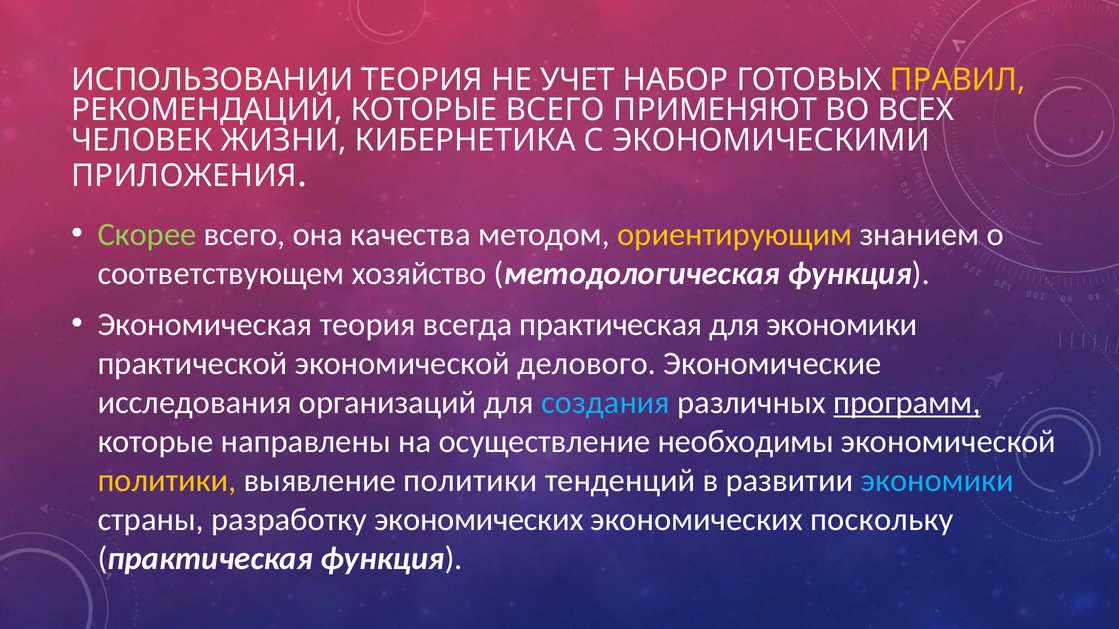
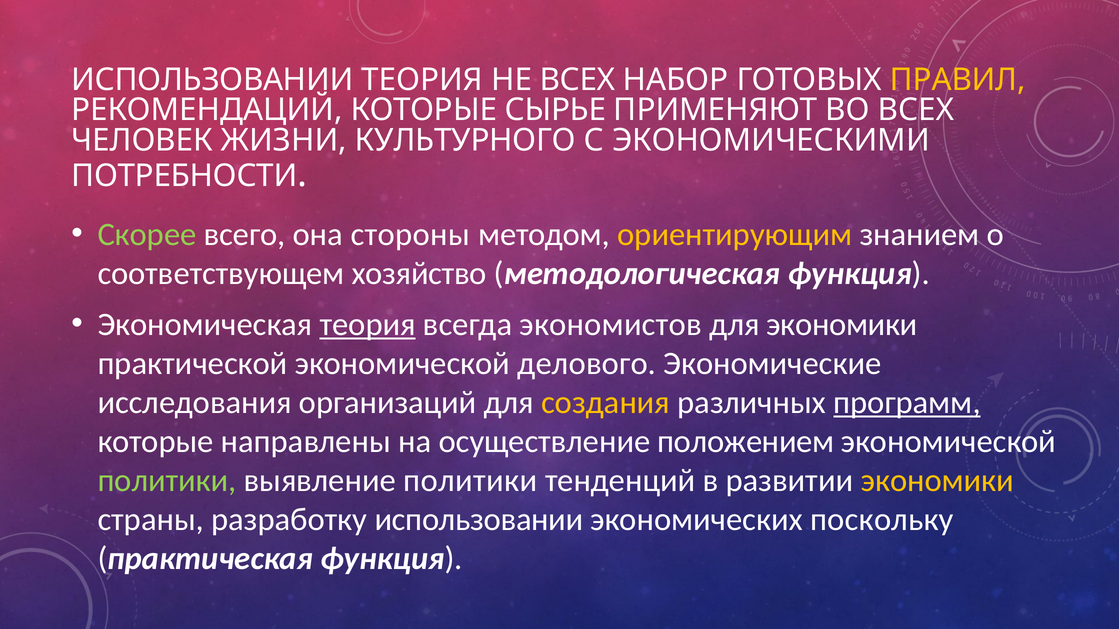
НЕ УЧЕТ: УЧЕТ -> ВСЕХ
КОТОРЫЕ ВСЕГО: ВСЕГО -> СЫРЬЕ
КИБЕРНЕТИКА: КИБЕРНЕТИКА -> КУЛЬТУРНОГО
ПРИЛОЖЕНИЯ: ПРИЛОЖЕНИЯ -> ПОТРЕБНОСТИ
качества: качества -> стороны
теория at (368, 324) underline: none -> present
всегда практическая: практическая -> экономистов
создания colour: light blue -> yellow
необходимы: необходимы -> положением
политики at (167, 481) colour: yellow -> light green
экономики at (937, 481) colour: light blue -> yellow
разработку экономических: экономических -> использовании
